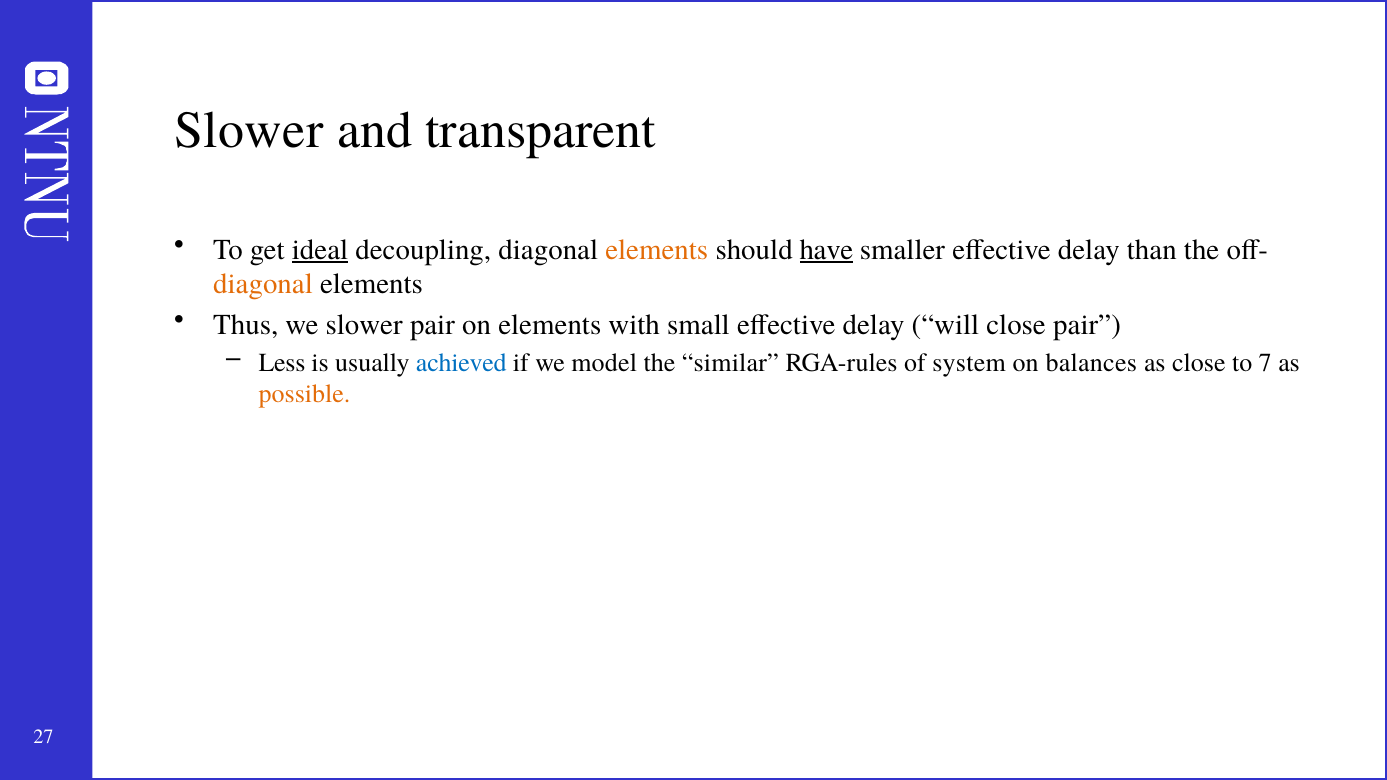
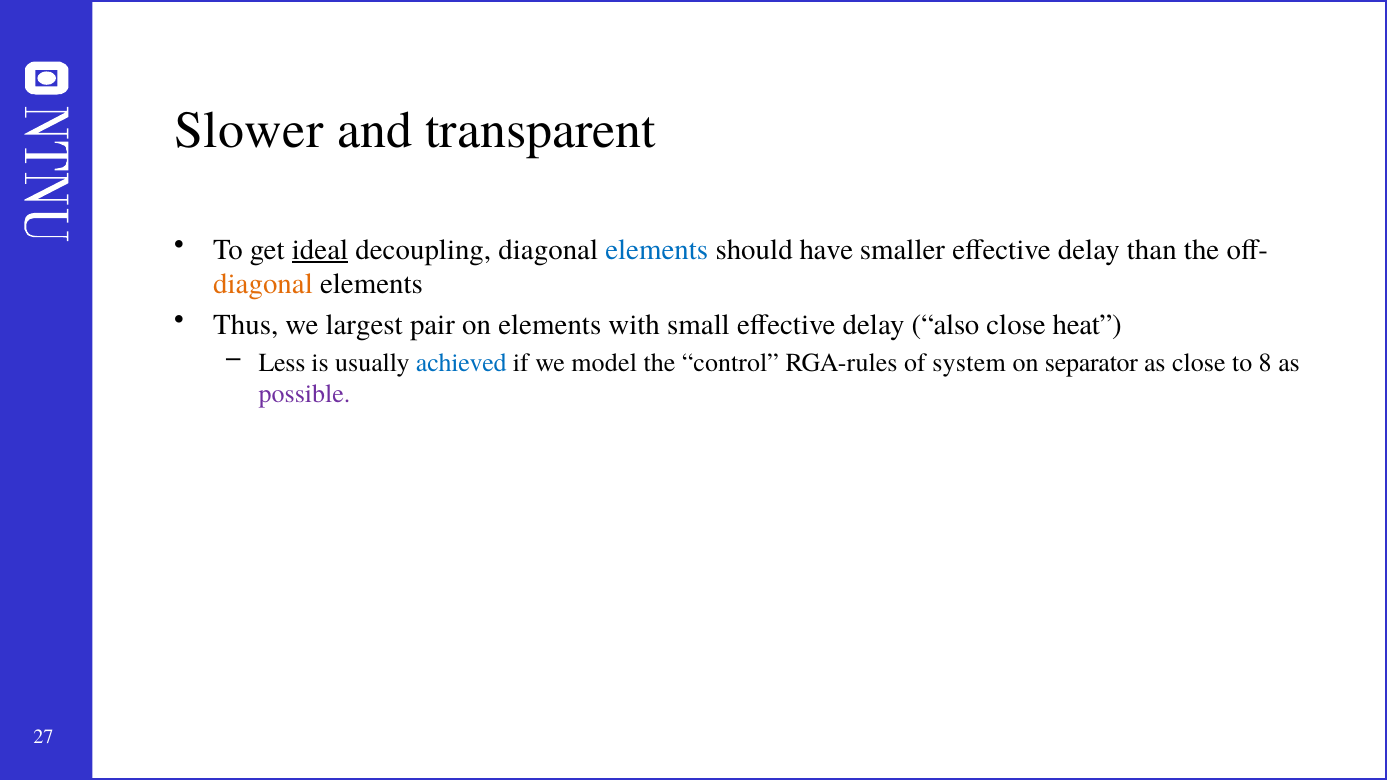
elements at (657, 250) colour: orange -> blue
have underline: present -> none
we slower: slower -> largest
will: will -> also
close pair: pair -> heat
similar: similar -> control
balances: balances -> separator
7: 7 -> 8
possible colour: orange -> purple
